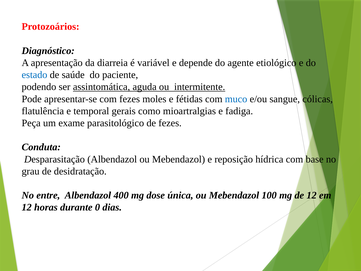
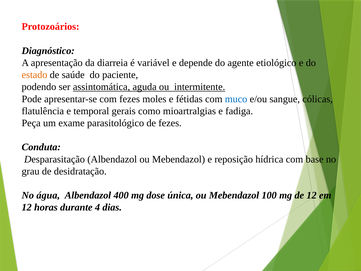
estado colour: blue -> orange
entre: entre -> água
0: 0 -> 4
